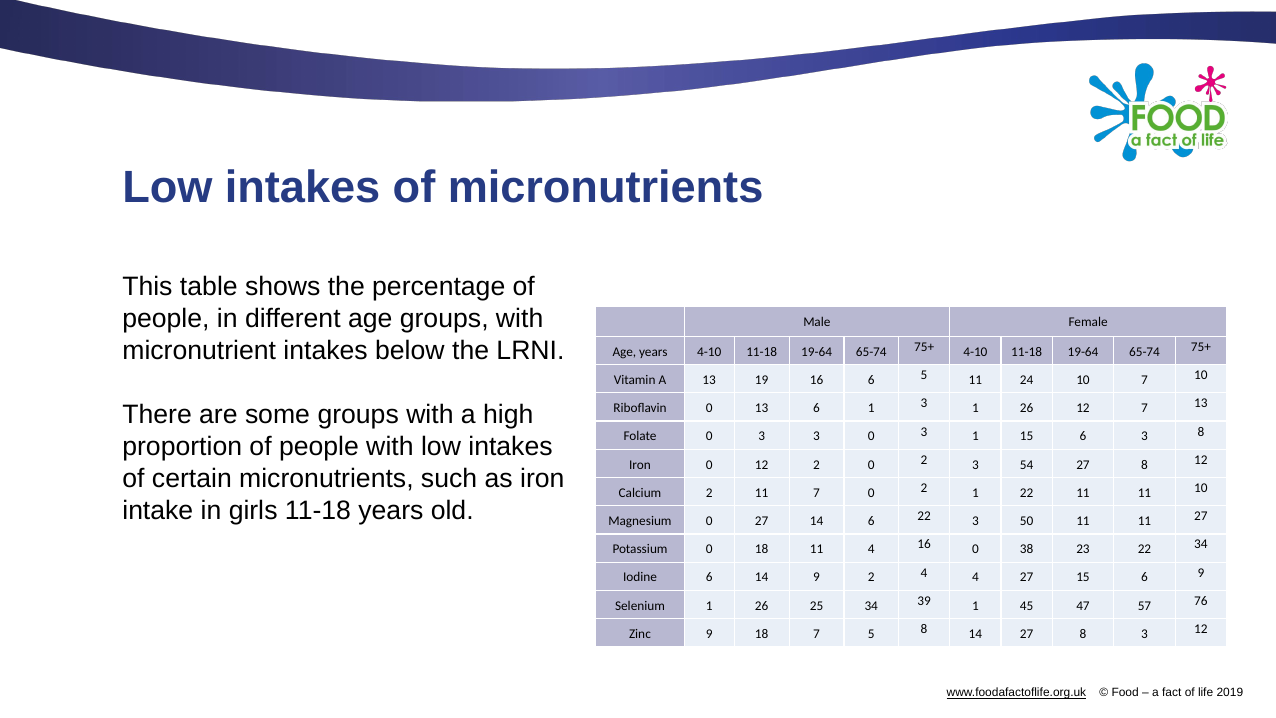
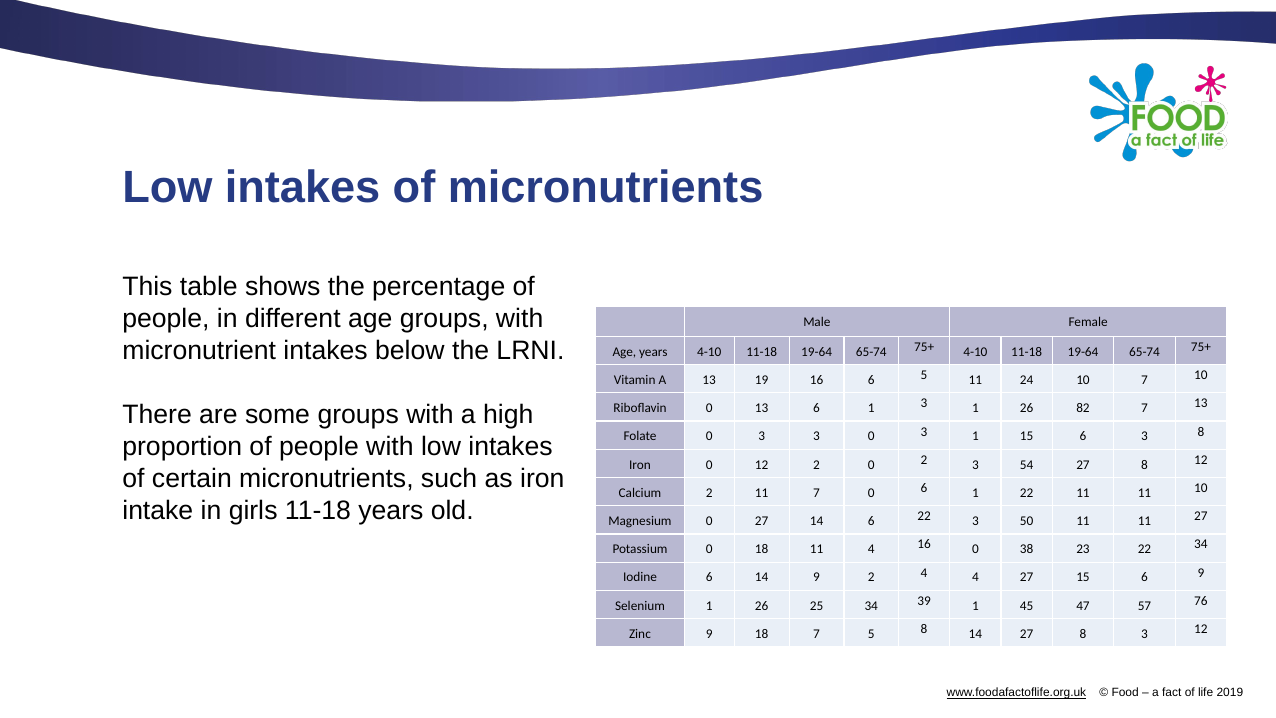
26 12: 12 -> 82
7 0 2: 2 -> 6
